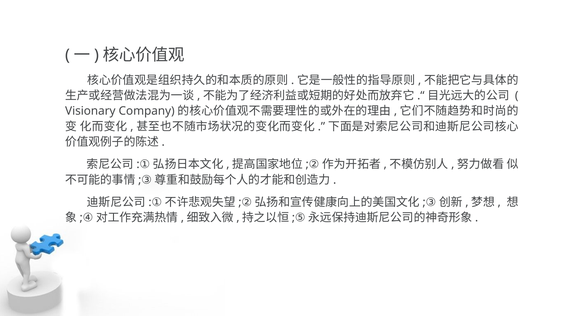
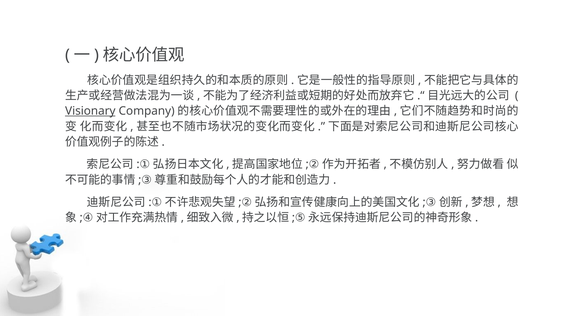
Visionary underline: none -> present
